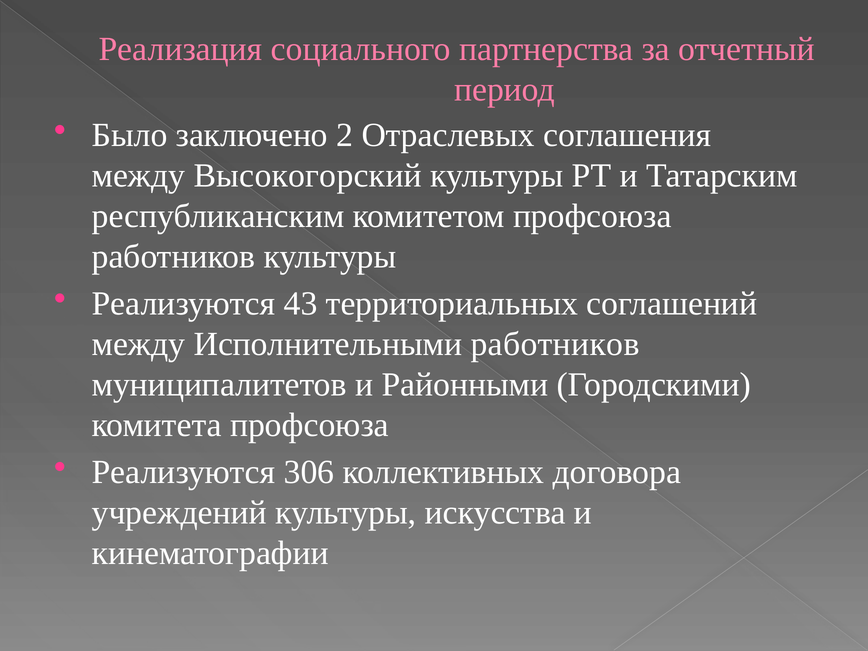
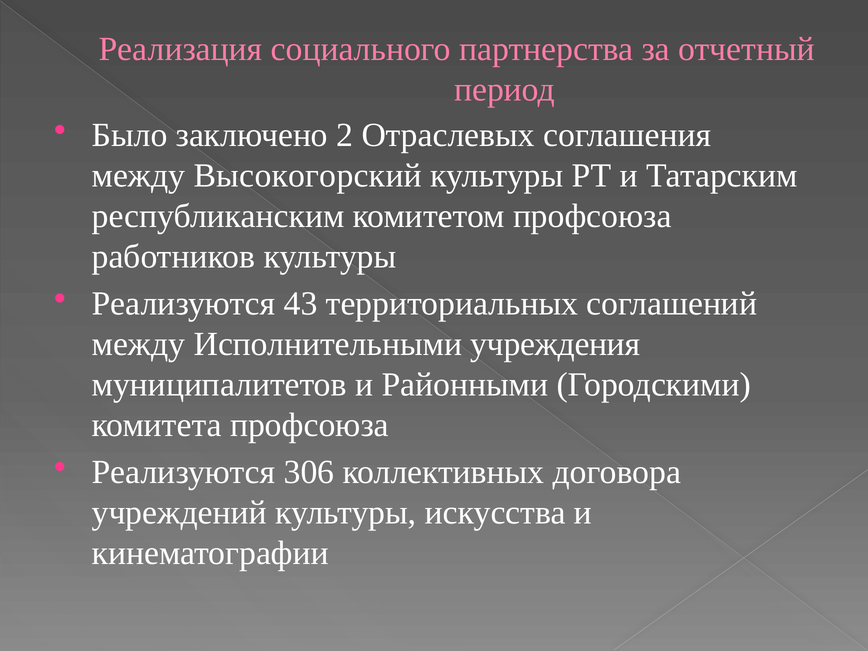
Исполнительными работников: работников -> учреждения
